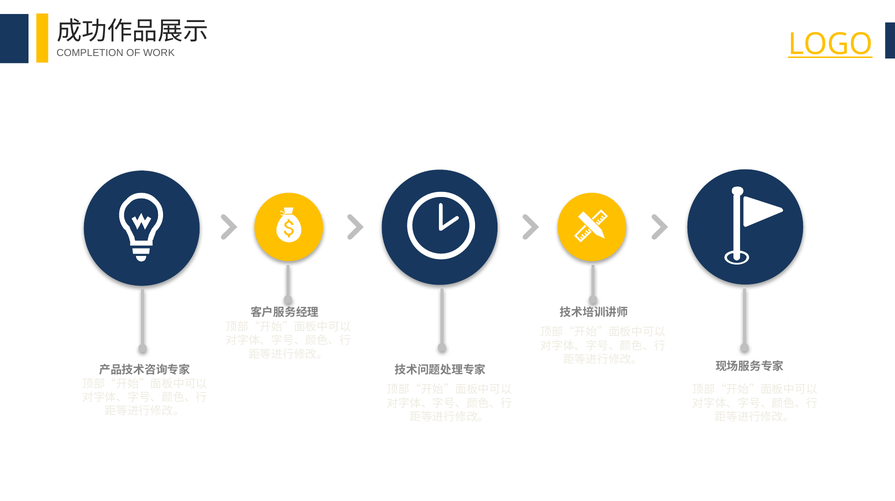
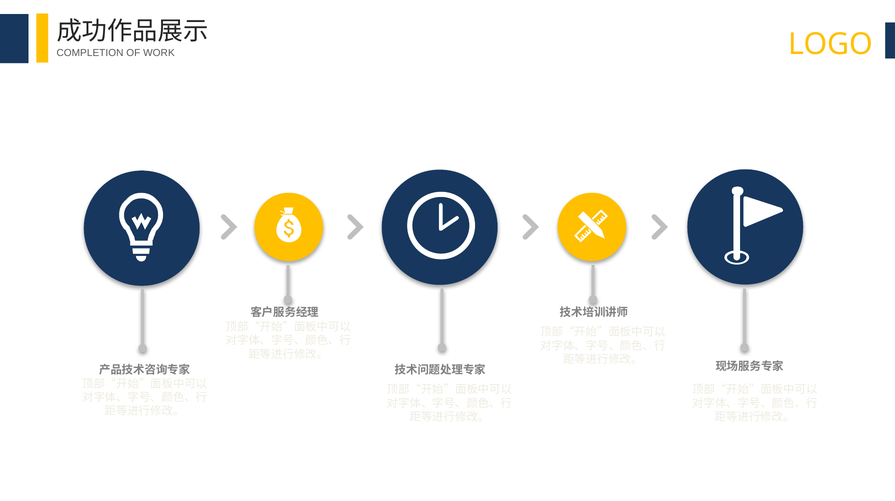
LOGO underline: present -> none
